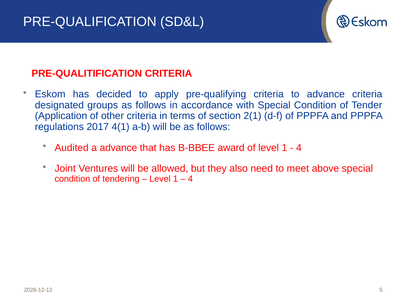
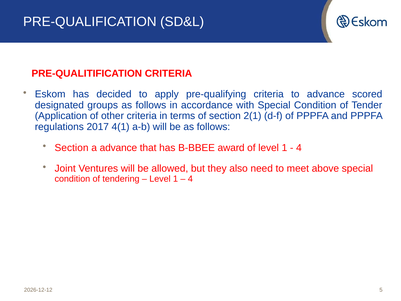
advance criteria: criteria -> scored
Audited at (72, 148): Audited -> Section
